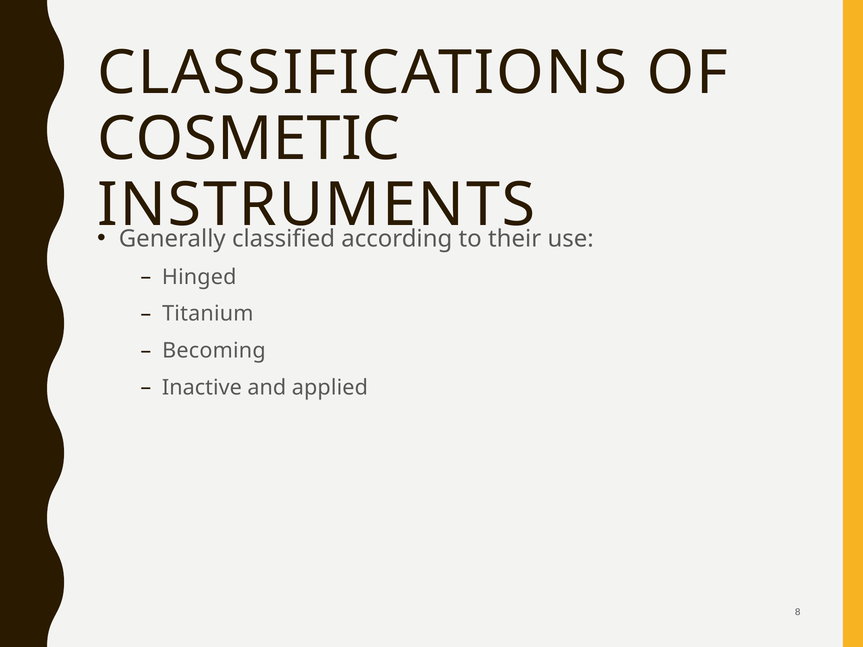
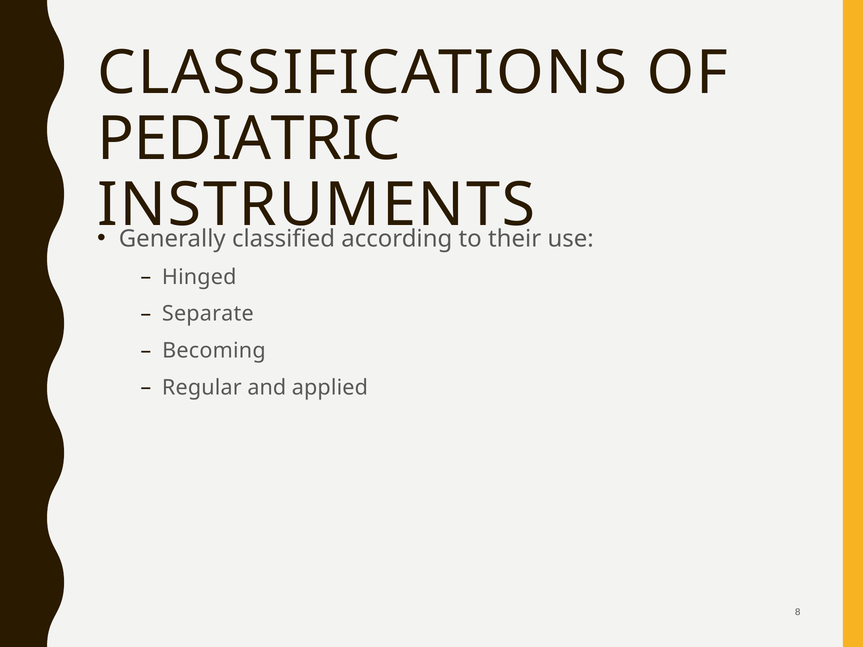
COSMETIC: COSMETIC -> PEDIATRIC
Titanium: Titanium -> Separate
Inactive: Inactive -> Regular
